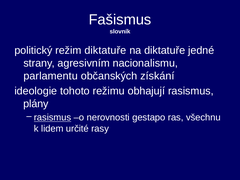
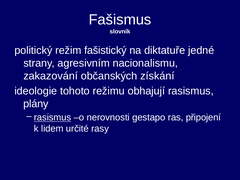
režim diktatuře: diktatuře -> fašistický
parlamentu: parlamentu -> zakazování
všechnu: všechnu -> připojení
